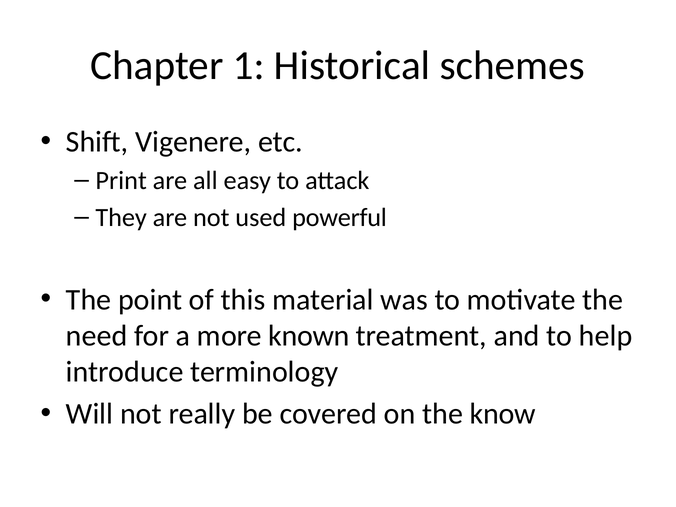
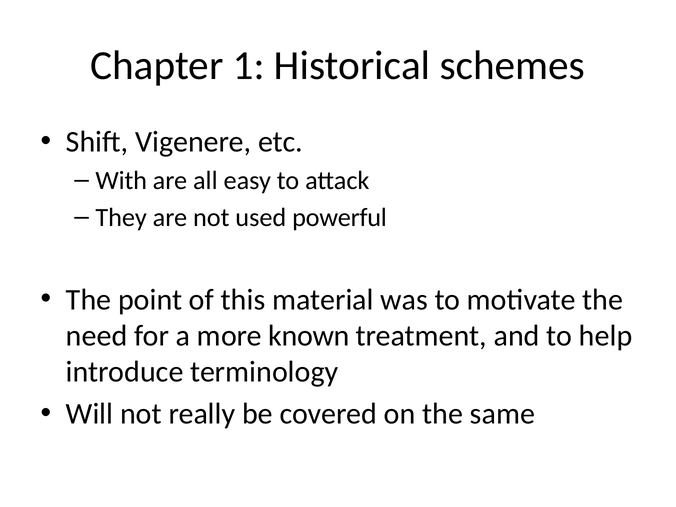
Print: Print -> With
know: know -> same
